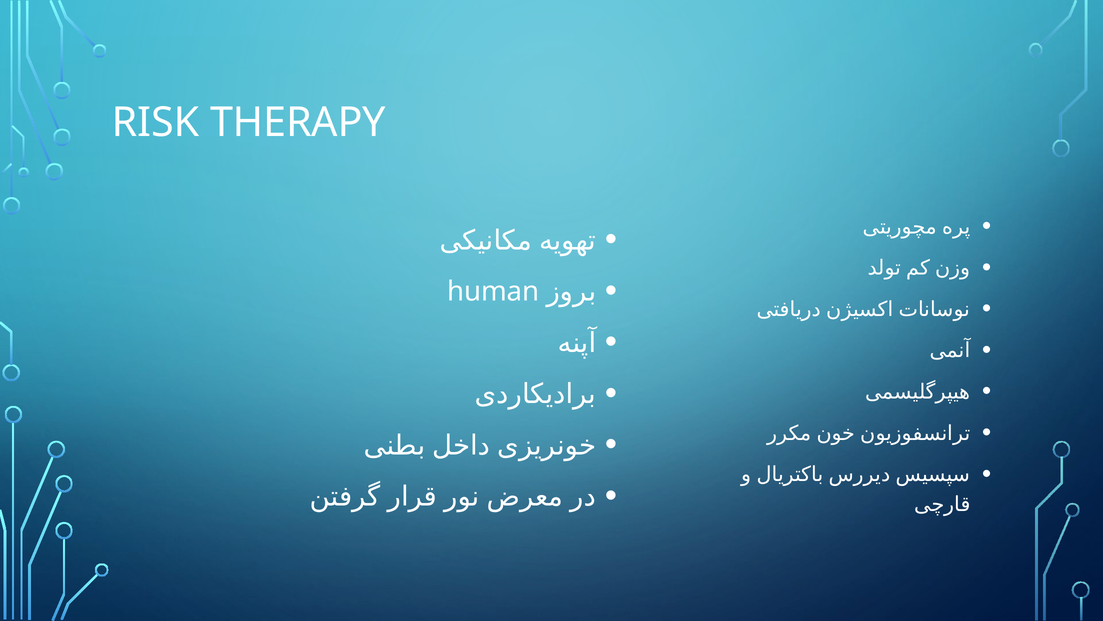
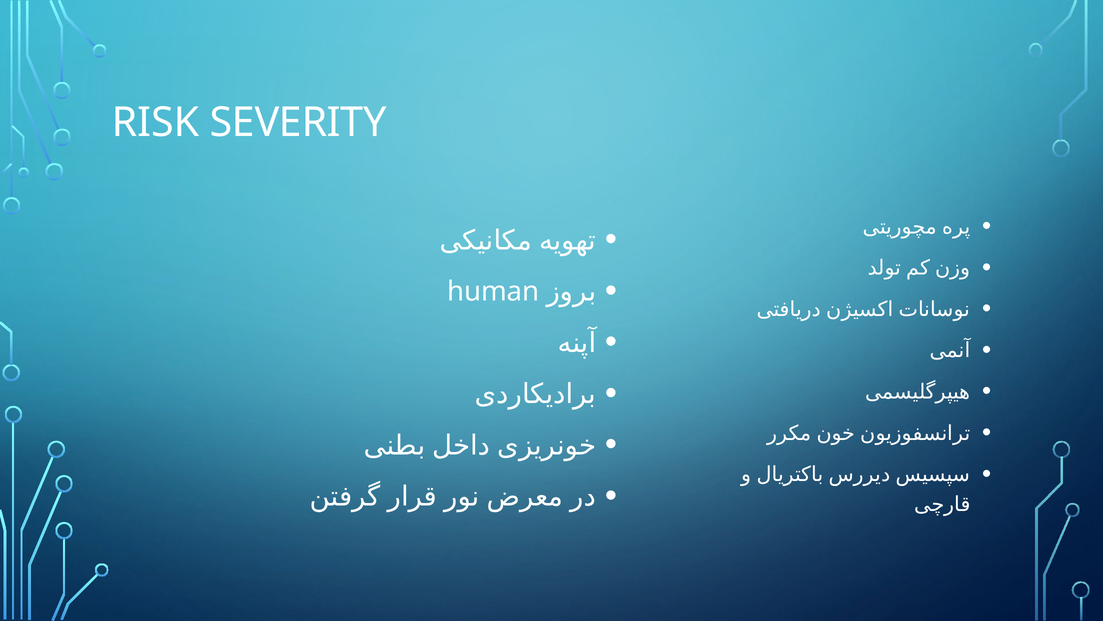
THERAPY: THERAPY -> SEVERITY
